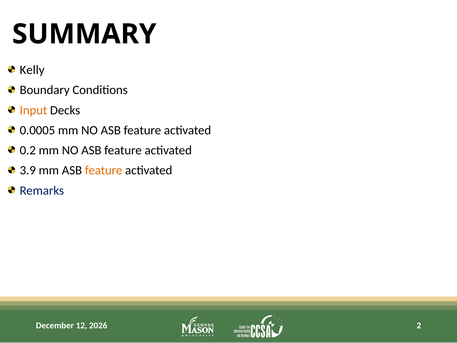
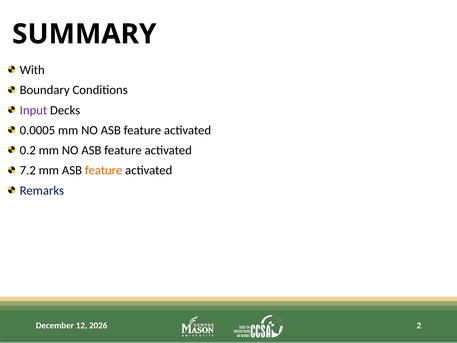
Kelly: Kelly -> With
Input colour: orange -> purple
3.9: 3.9 -> 7.2
